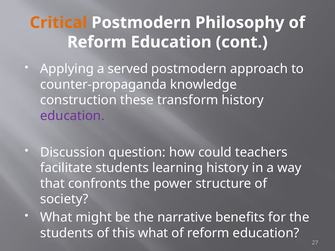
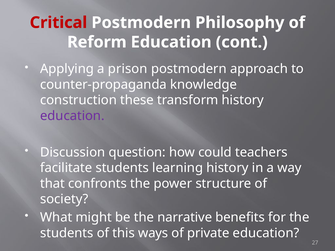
Critical colour: orange -> red
served: served -> prison
this what: what -> ways
reform at (208, 233): reform -> private
